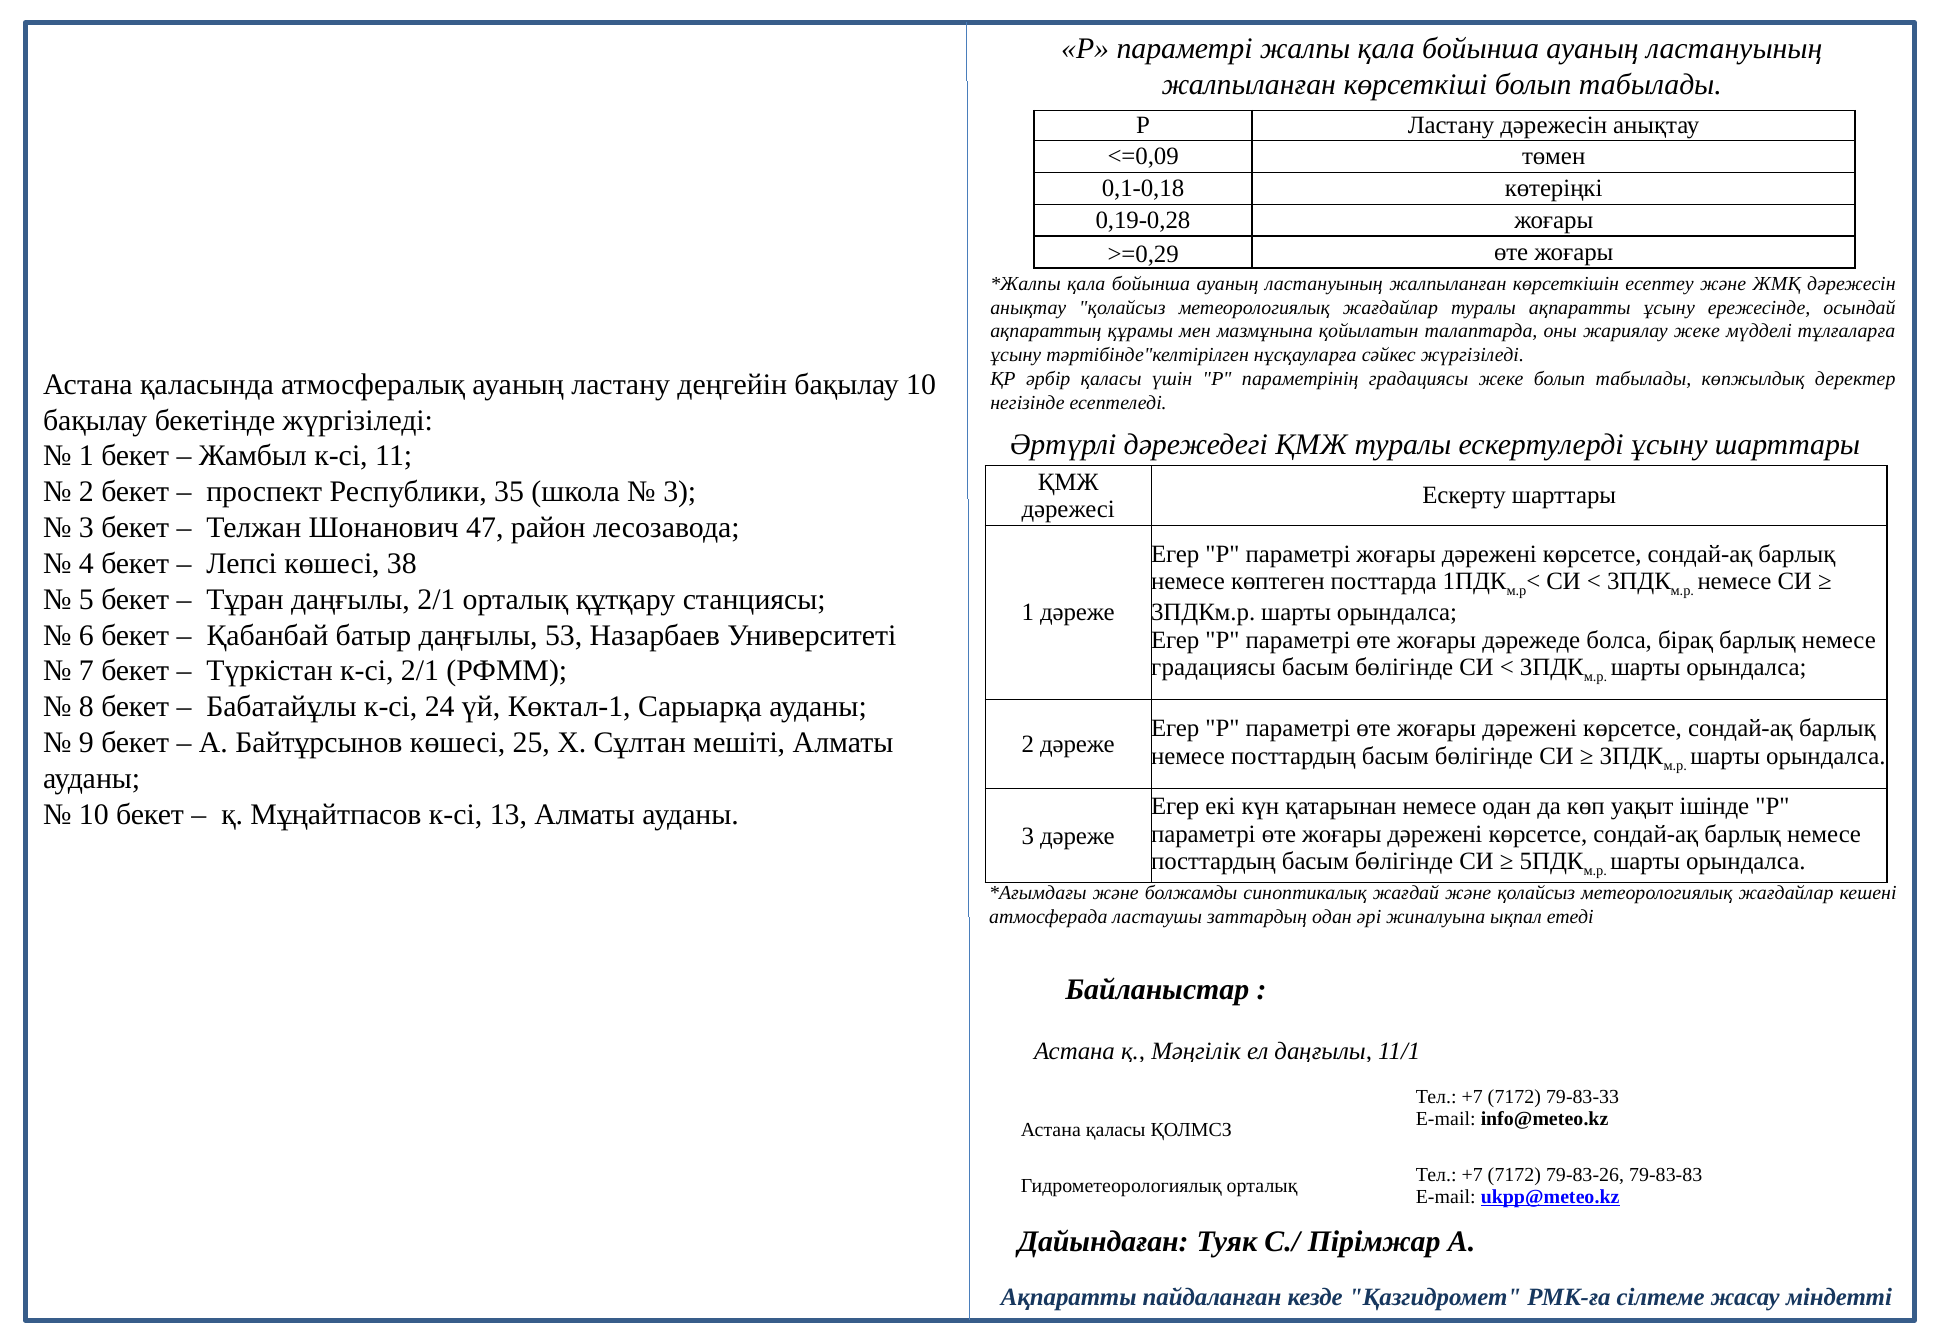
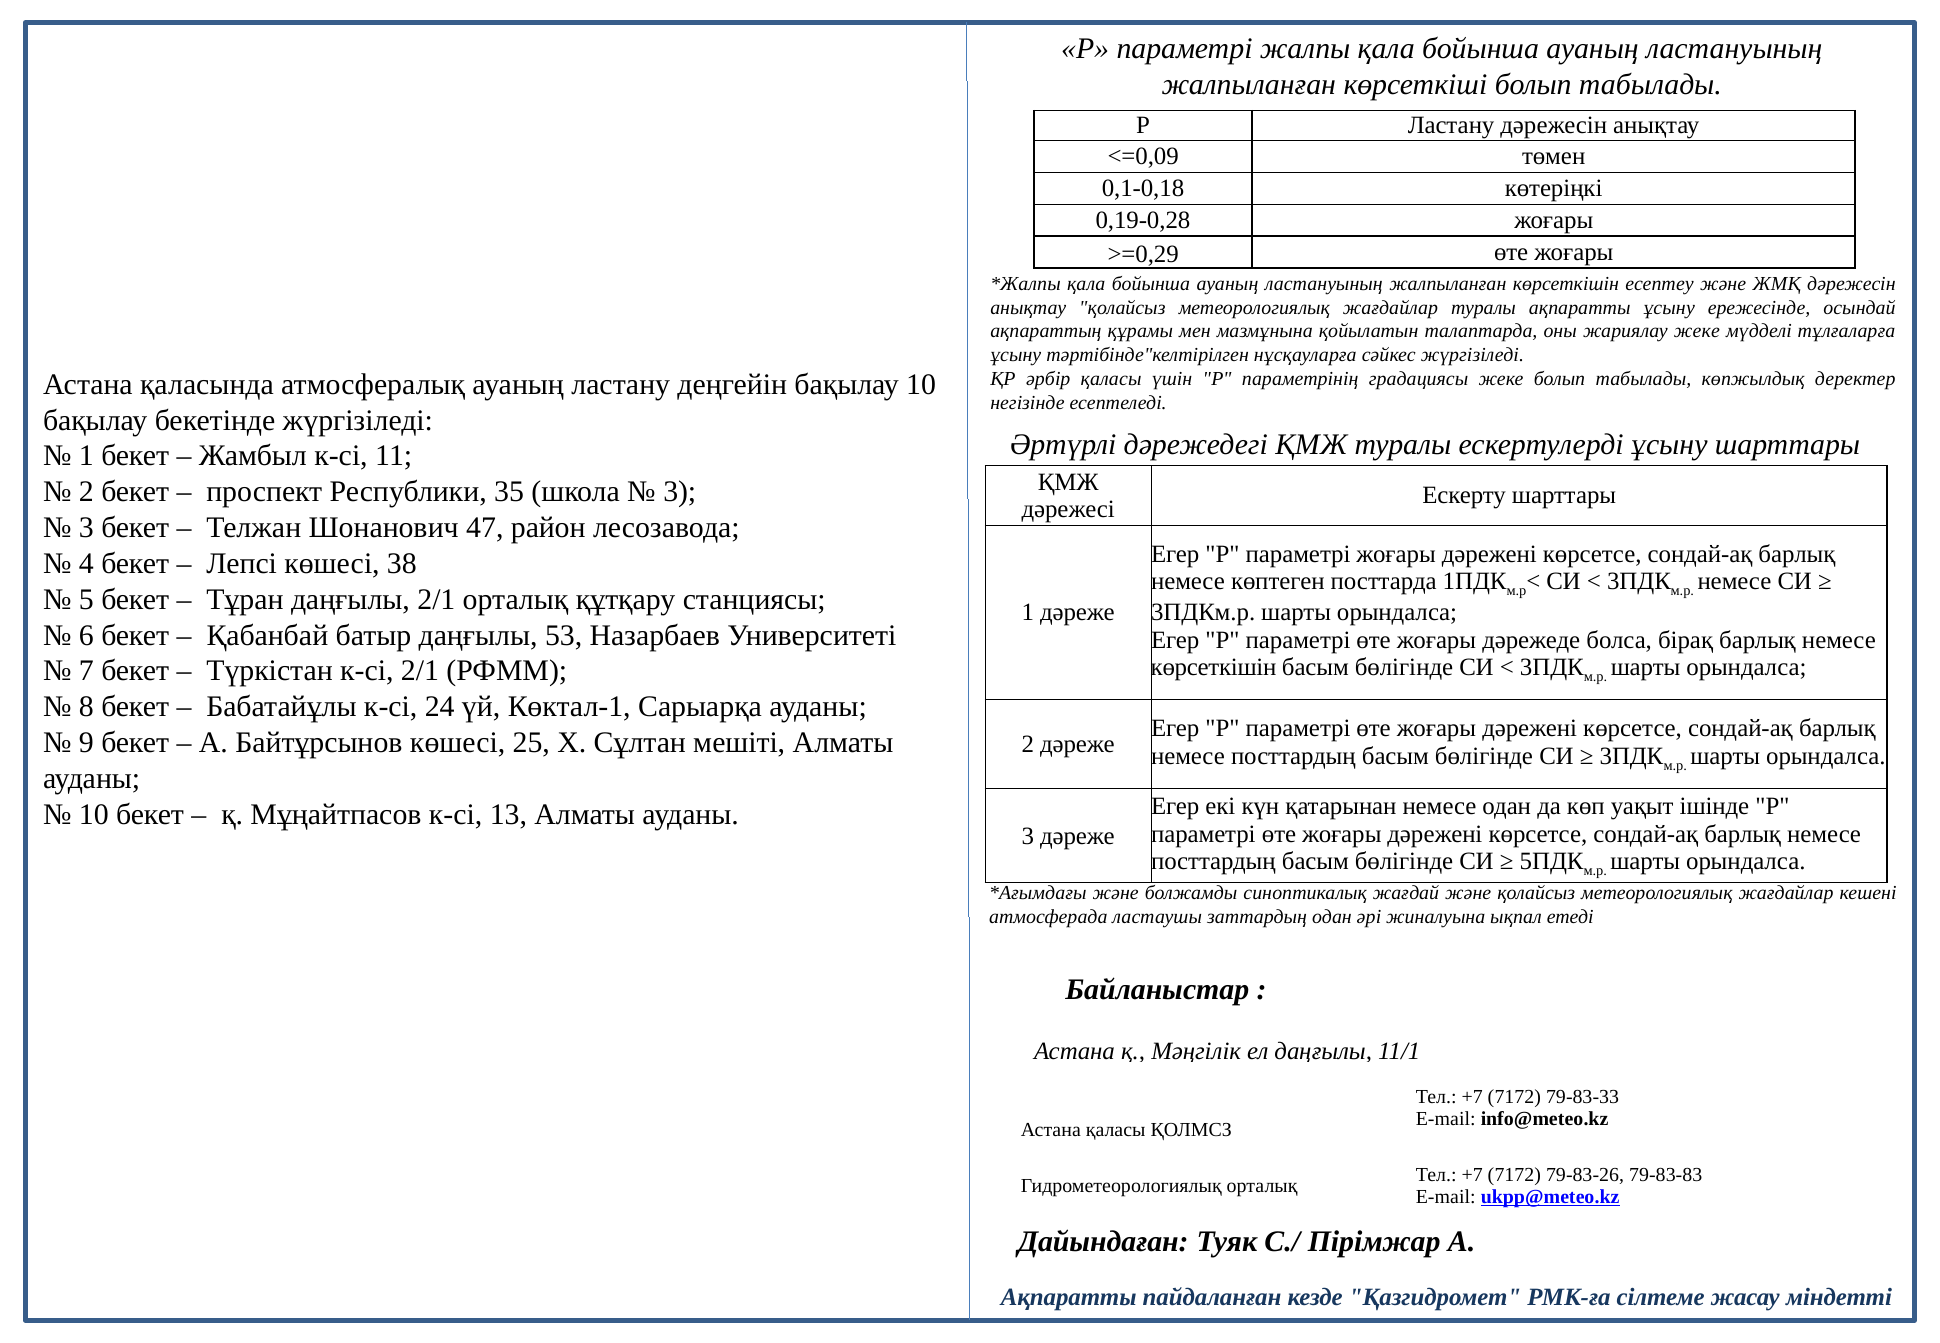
градациясы at (1213, 667): градациясы -> көрсеткішін
